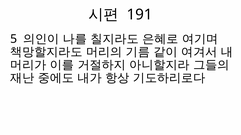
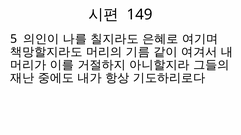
191: 191 -> 149
